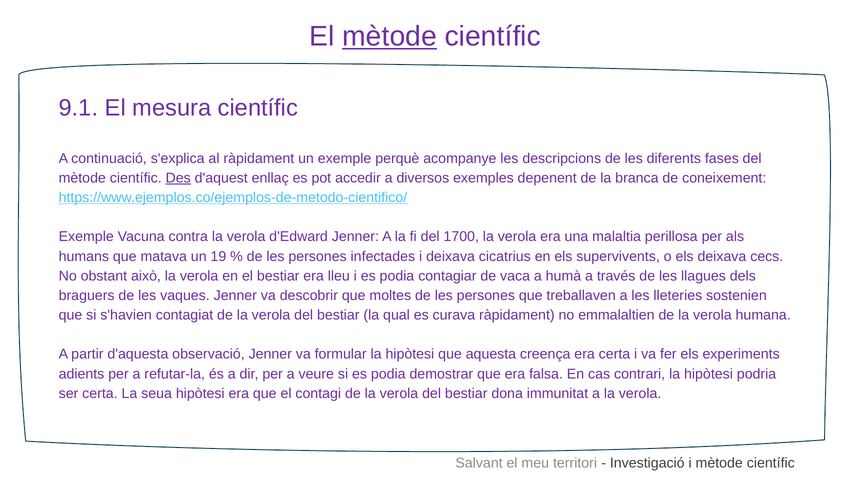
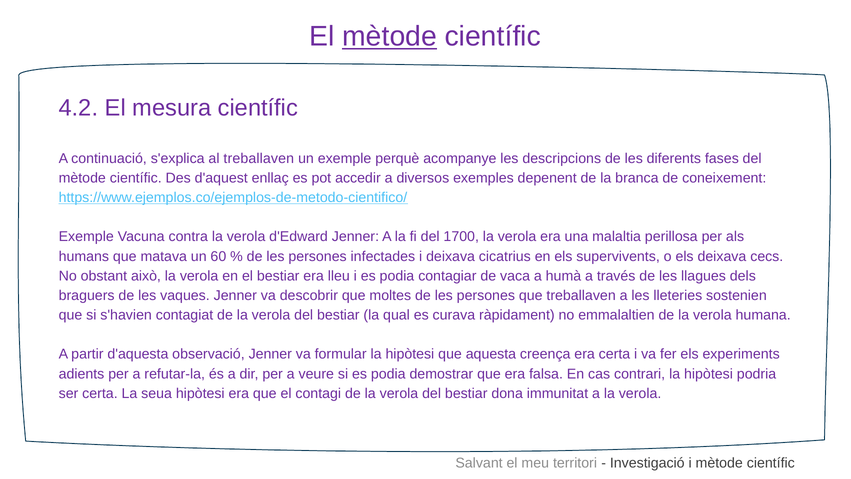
9.1: 9.1 -> 4.2
al ràpidament: ràpidament -> treballaven
Des underline: present -> none
19: 19 -> 60
